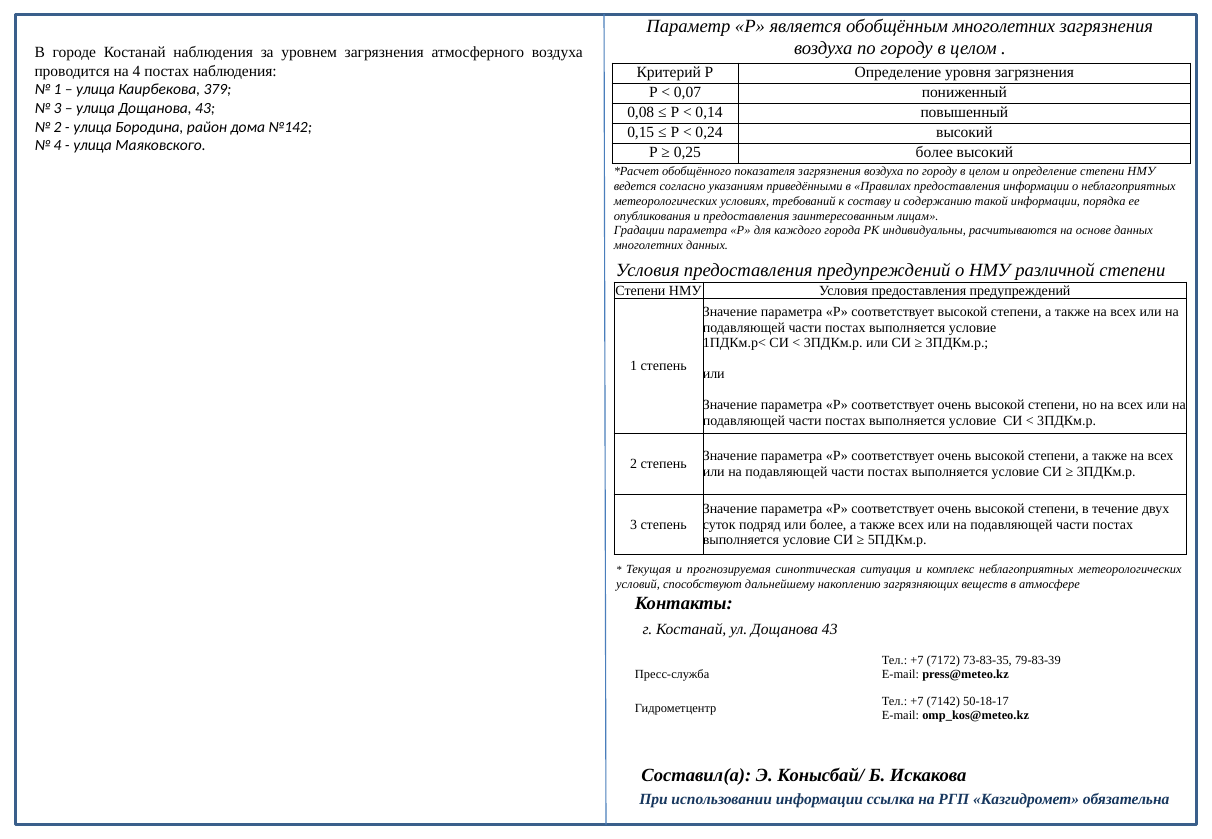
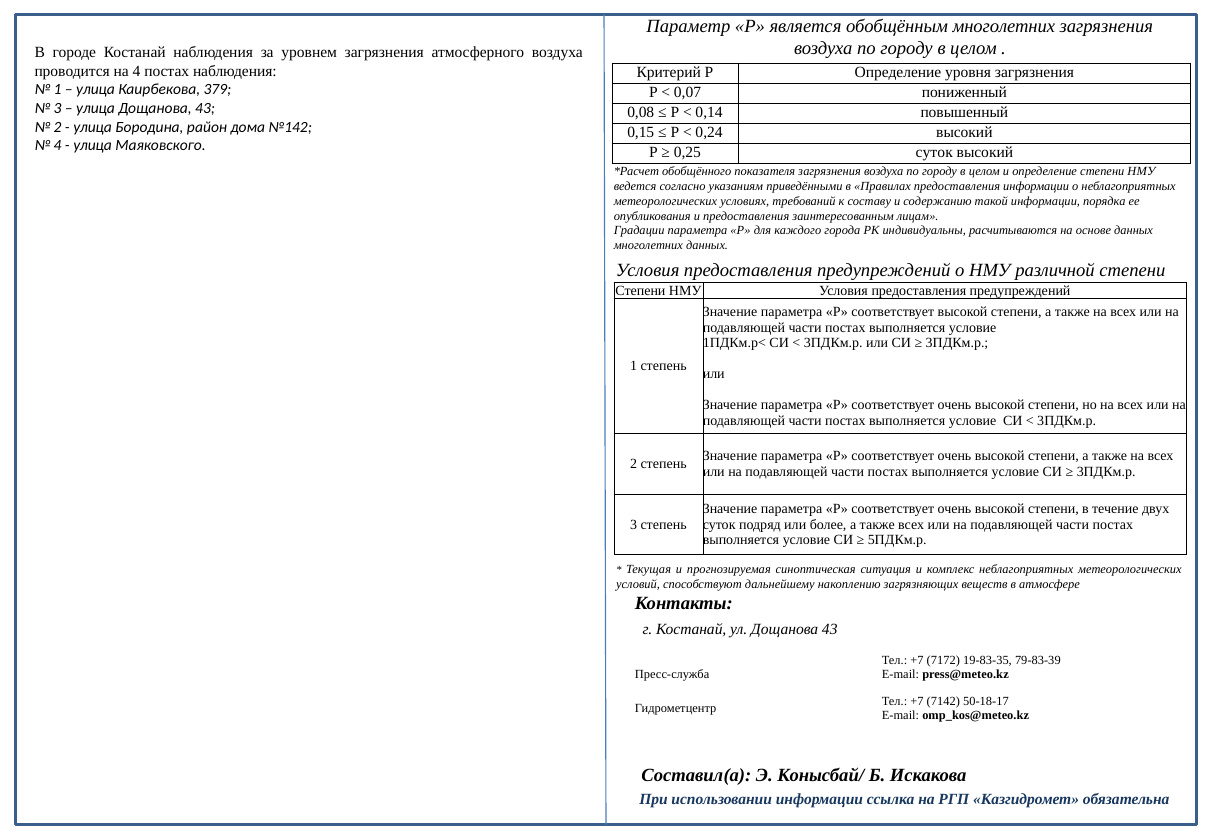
0,25 более: более -> суток
73-83-35: 73-83-35 -> 19-83-35
